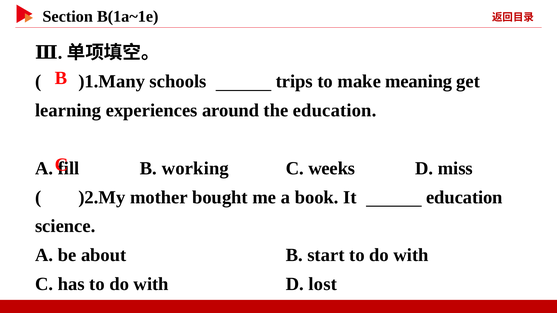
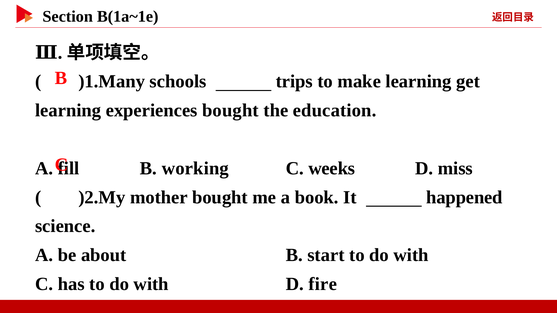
make meaning: meaning -> learning
experiences around: around -> bought
It education: education -> happened
lost: lost -> fire
